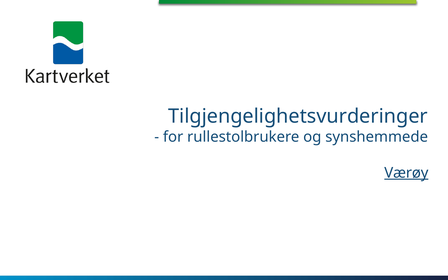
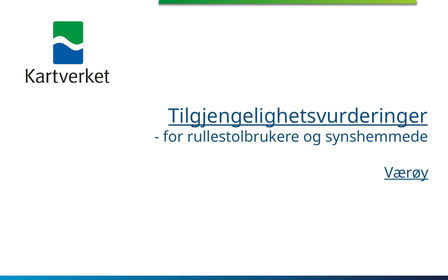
Tilgjengelighetsvurderinger underline: none -> present
